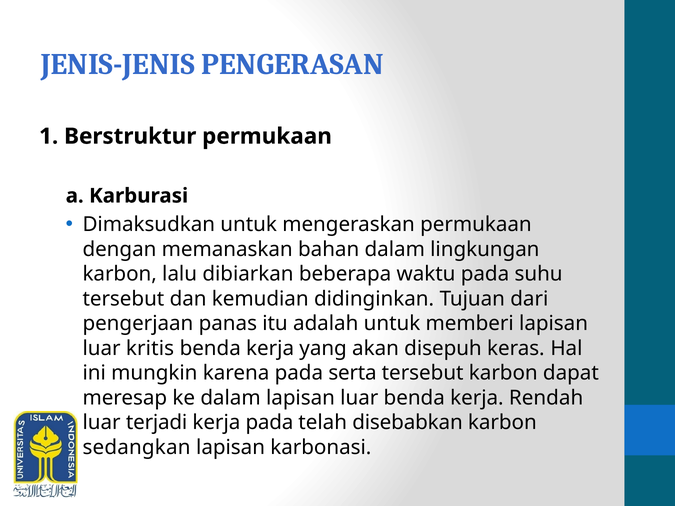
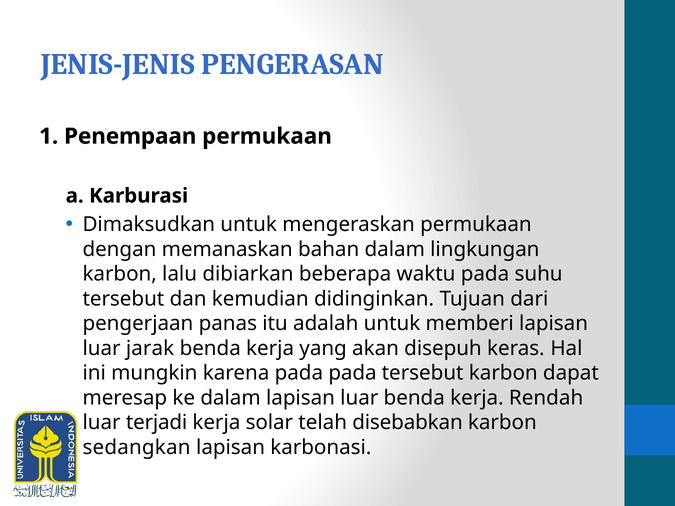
Berstruktur: Berstruktur -> Penempaan
kritis: kritis -> jarak
pada serta: serta -> pada
kerja pada: pada -> solar
